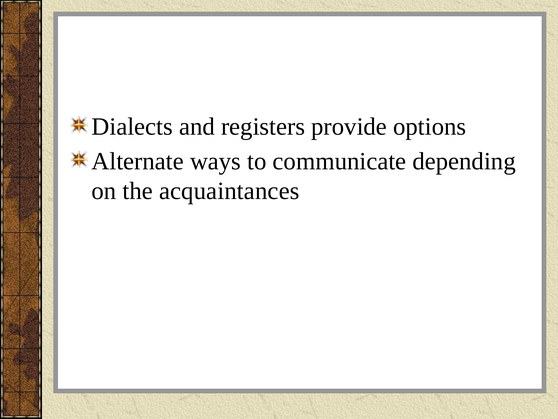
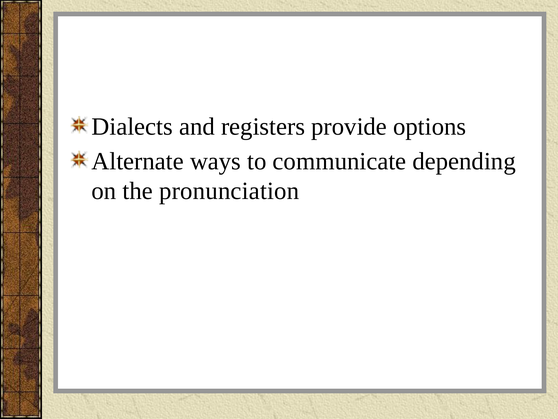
acquaintances: acquaintances -> pronunciation
